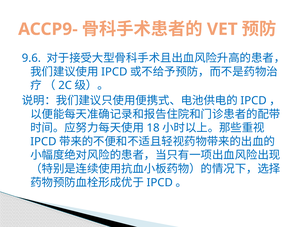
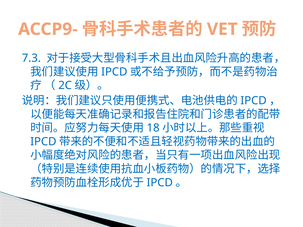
9.6: 9.6 -> 7.3
